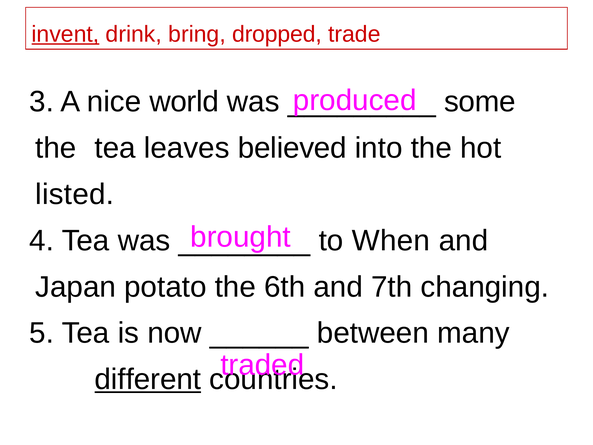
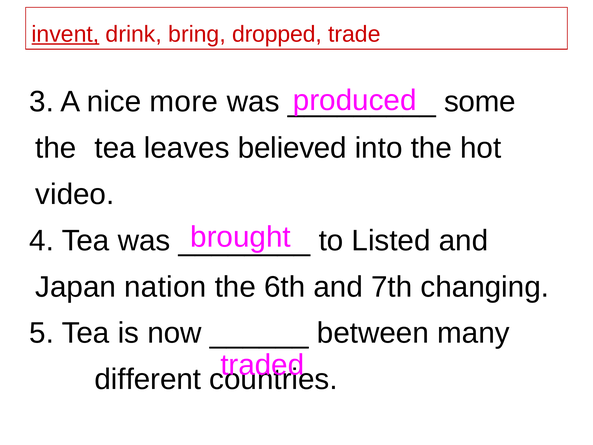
world: world -> more
listed: listed -> video
When: When -> Listed
potato: potato -> nation
different underline: present -> none
